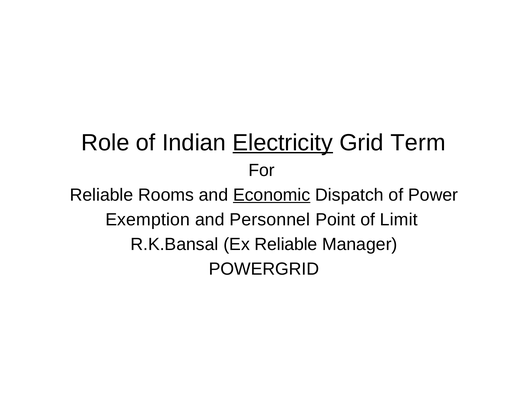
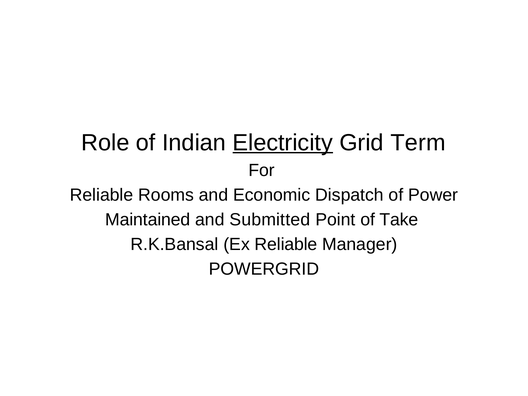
Economic underline: present -> none
Exemption: Exemption -> Maintained
Personnel: Personnel -> Submitted
Limit: Limit -> Take
